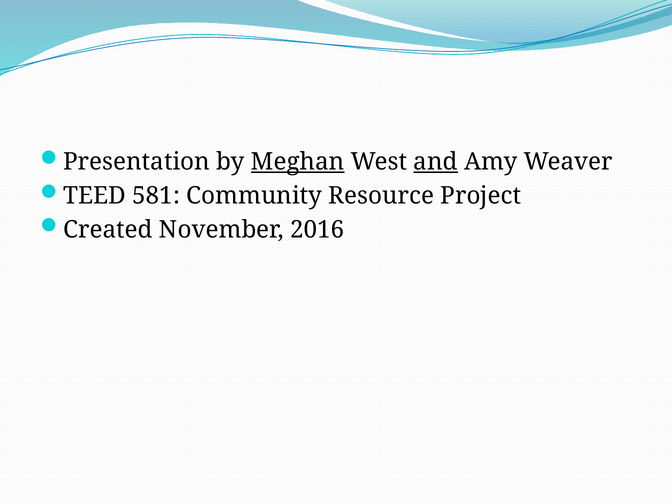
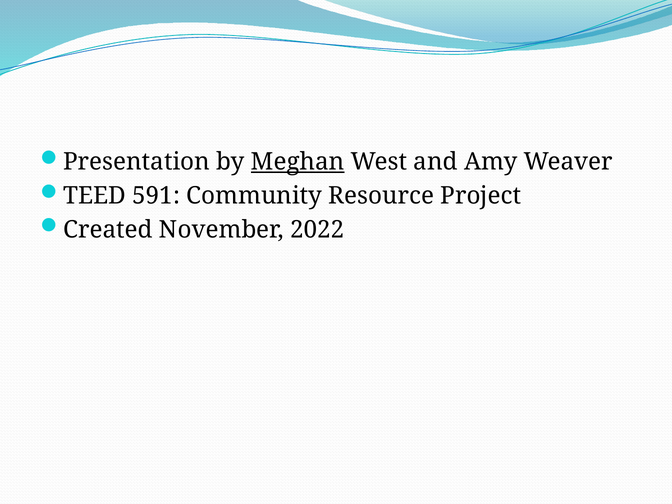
and underline: present -> none
581: 581 -> 591
2016: 2016 -> 2022
